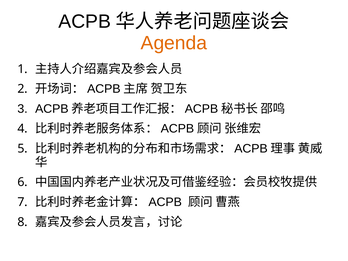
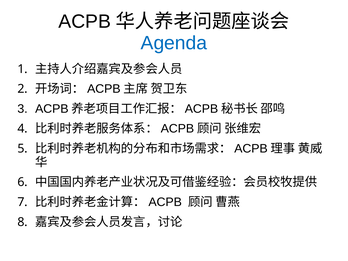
Agenda colour: orange -> blue
